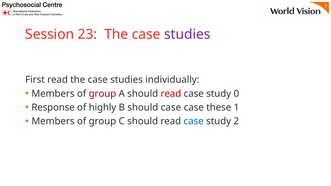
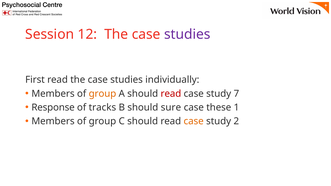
23: 23 -> 12
group at (102, 94) colour: red -> orange
0: 0 -> 7
highly: highly -> tracks
should case: case -> sure
case at (194, 121) colour: blue -> orange
